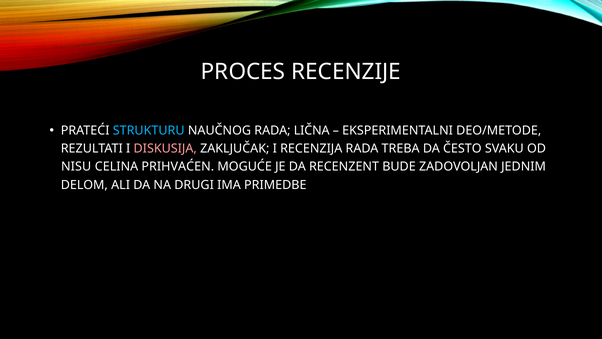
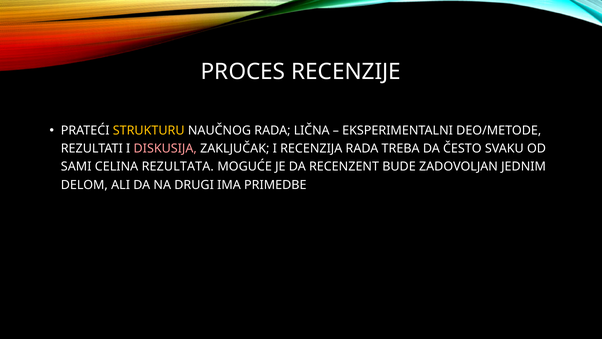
STRUKTURU colour: light blue -> yellow
NISU: NISU -> SAMI
PRIHVAĆEN: PRIHVAĆEN -> REZULTATA
